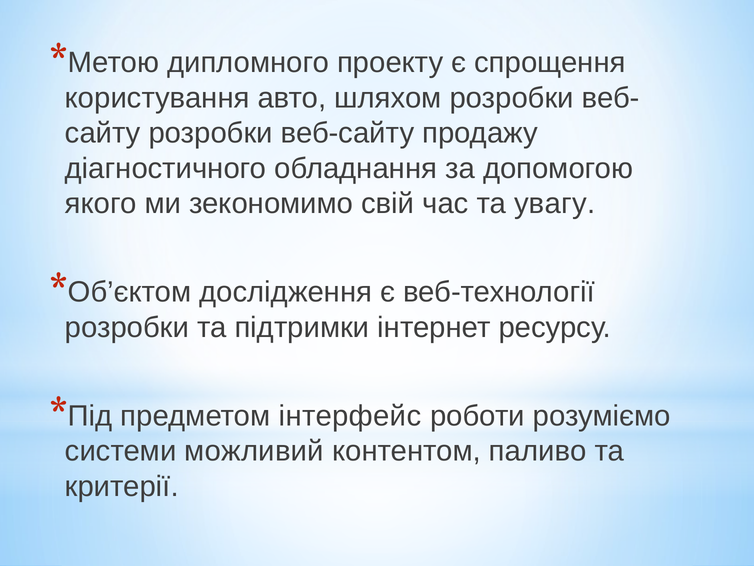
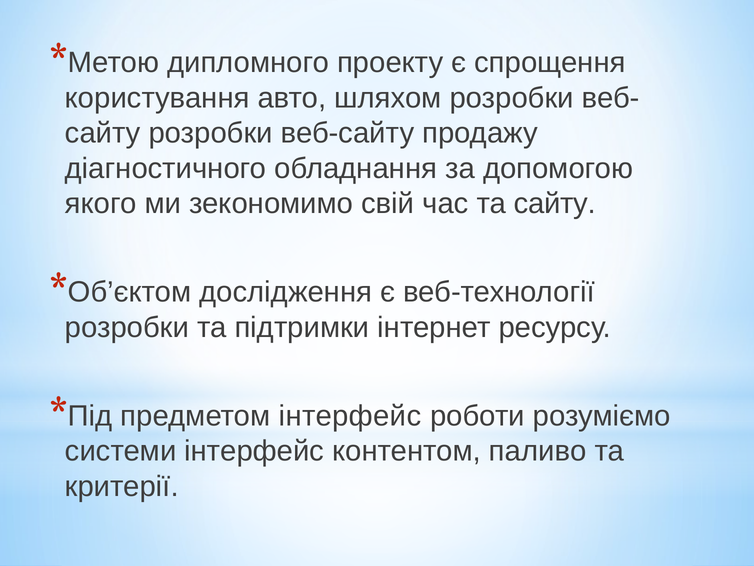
та увагу: увагу -> сайту
системи можливий: можливий -> інтерфейс
